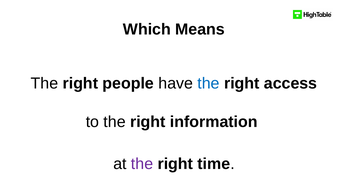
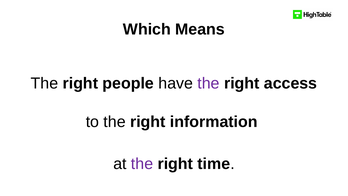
the at (209, 83) colour: blue -> purple
